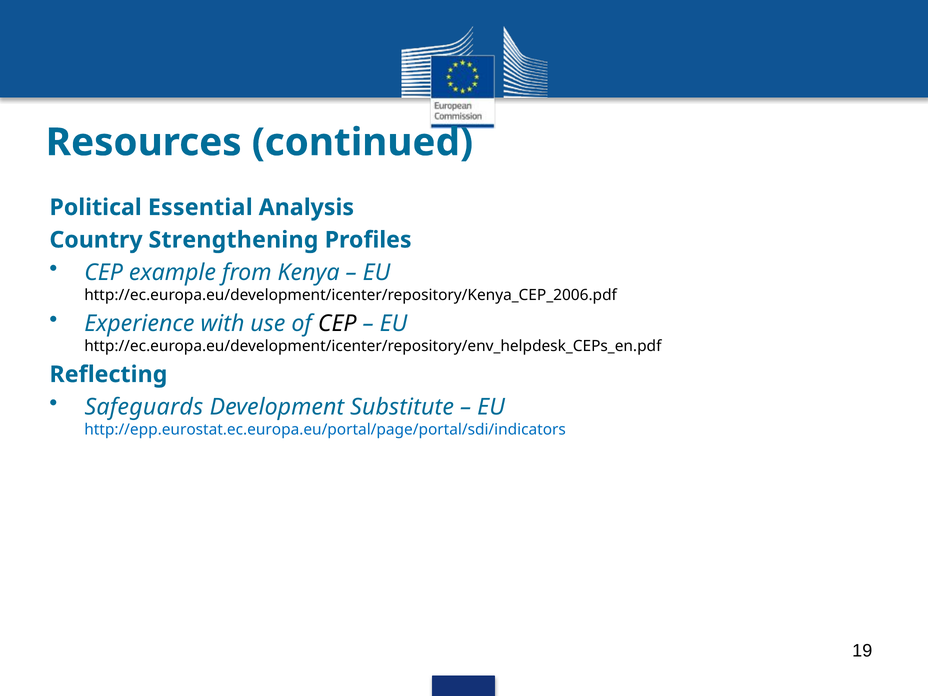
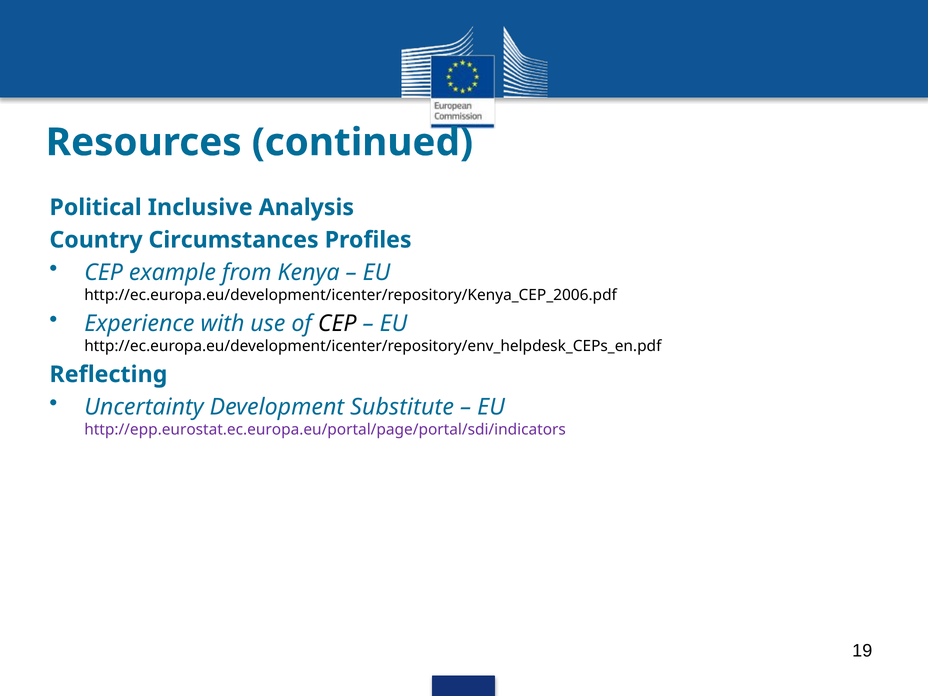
Essential: Essential -> Inclusive
Strengthening: Strengthening -> Circumstances
Safeguards: Safeguards -> Uncertainty
http://epp.eurostat.ec.europa.eu/portal/page/portal/sdi/indicators colour: blue -> purple
